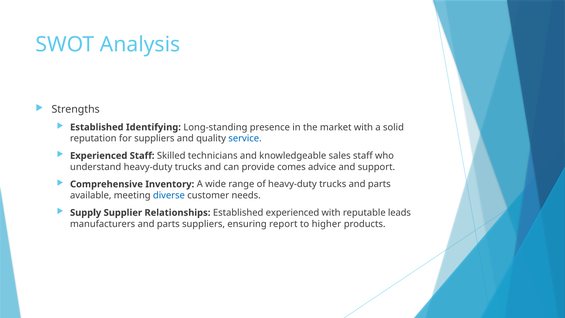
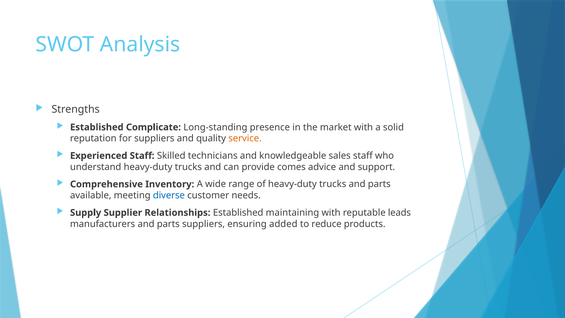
Identifying: Identifying -> Complicate
service colour: blue -> orange
Established experienced: experienced -> maintaining
report: report -> added
higher: higher -> reduce
